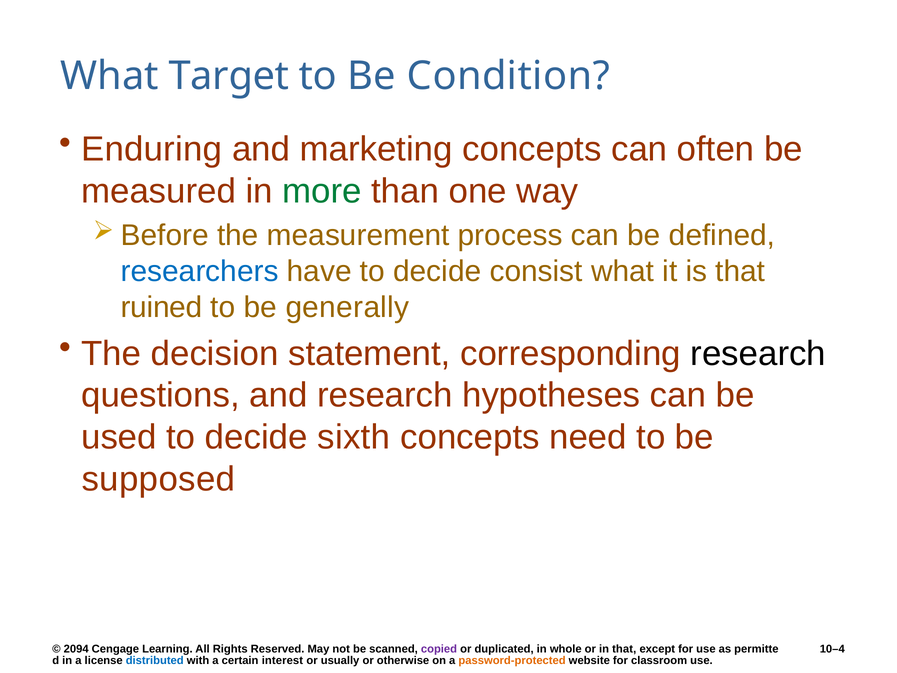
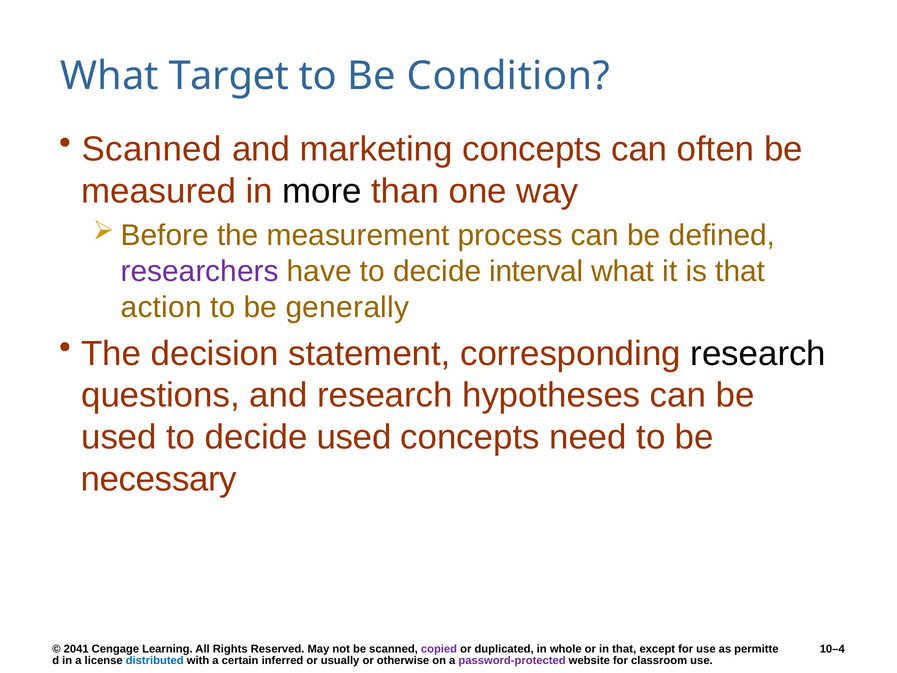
Enduring at (152, 149): Enduring -> Scanned
more colour: green -> black
researchers colour: blue -> purple
consist: consist -> interval
ruined: ruined -> action
decide sixth: sixth -> used
supposed: supposed -> necessary
2094: 2094 -> 2041
interest: interest -> inferred
password-protected colour: orange -> purple
